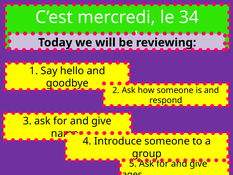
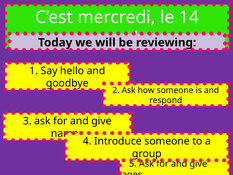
34: 34 -> 14
